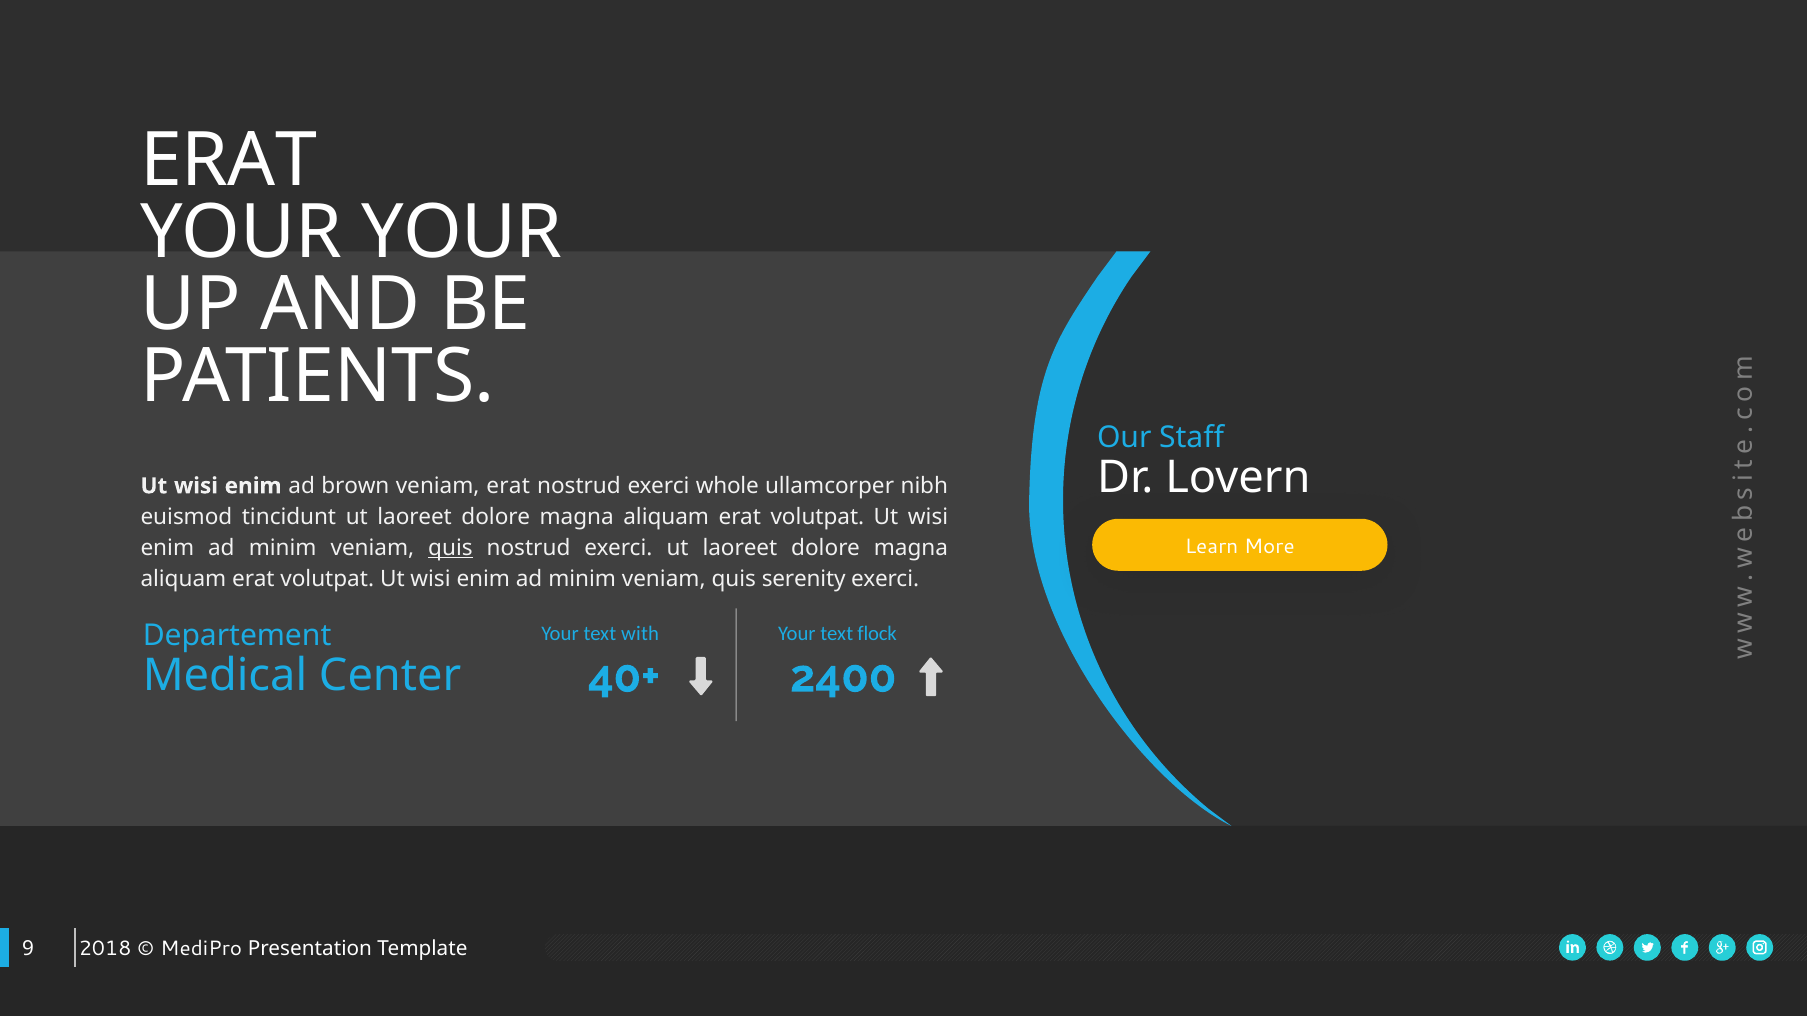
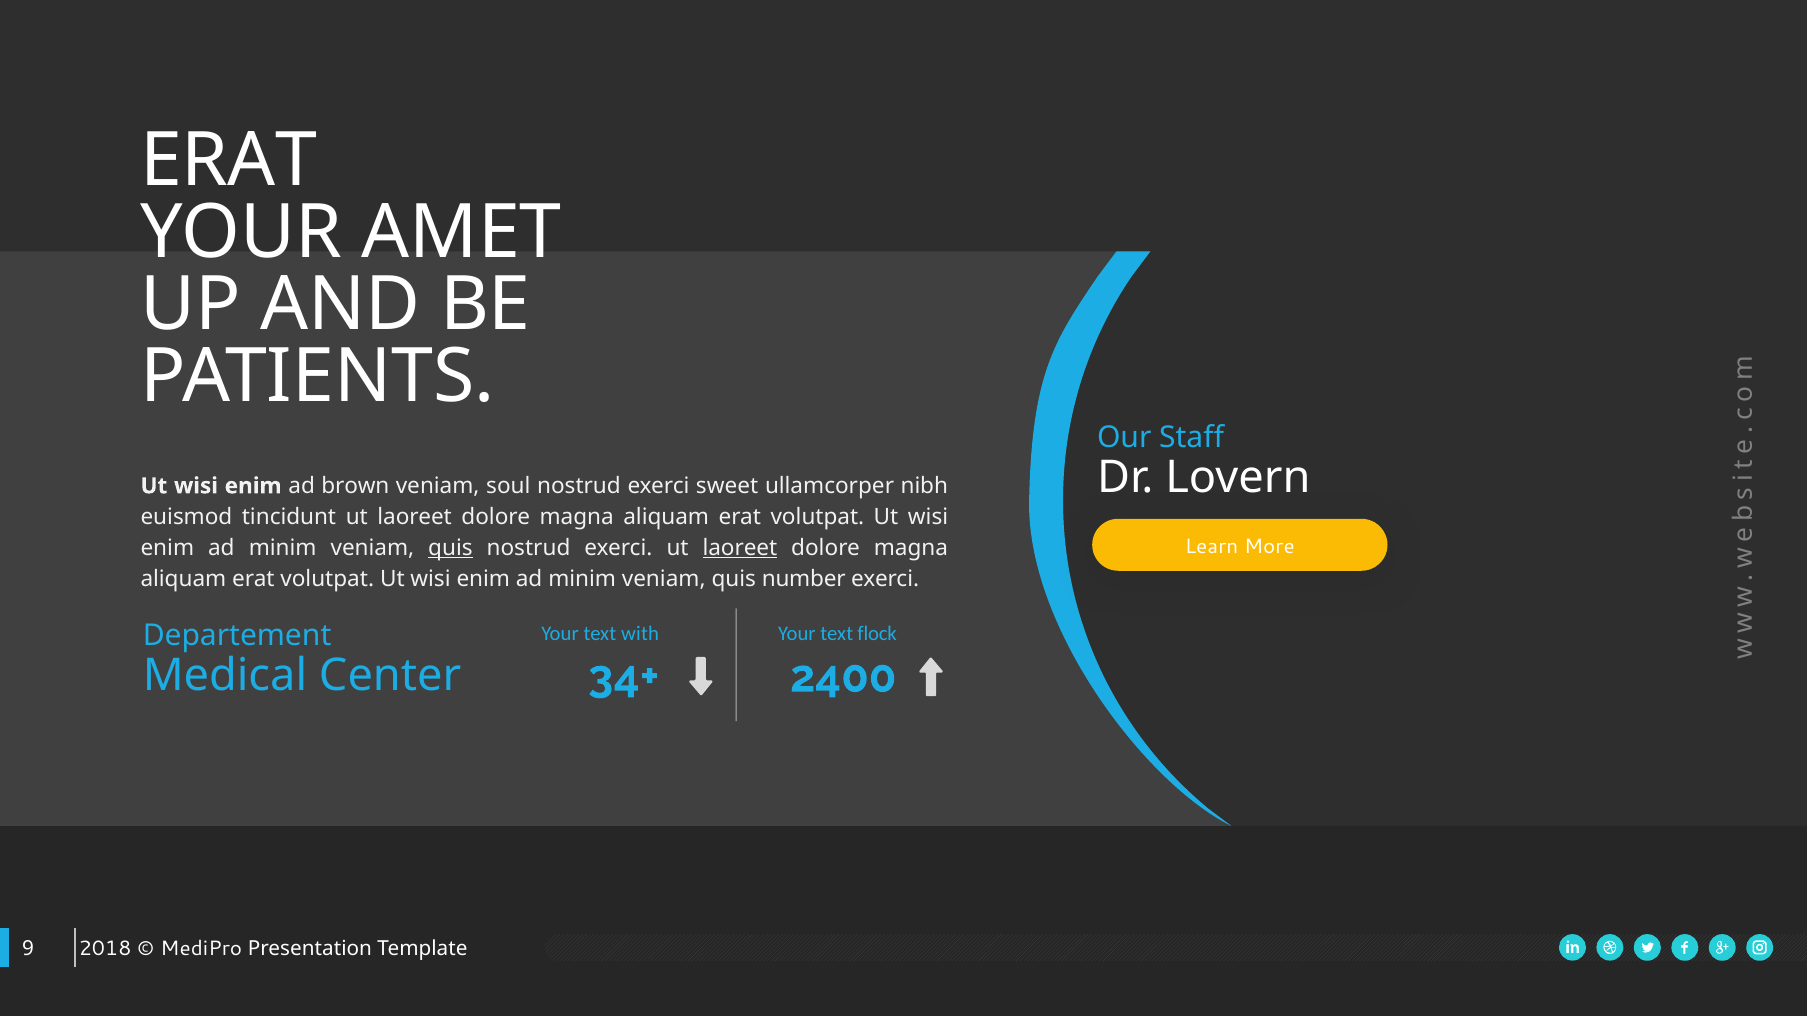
YOUR YOUR: YOUR -> AMET
veniam erat: erat -> soul
whole: whole -> sweet
laoreet at (740, 548) underline: none -> present
serenity: serenity -> number
40+: 40+ -> 34+
